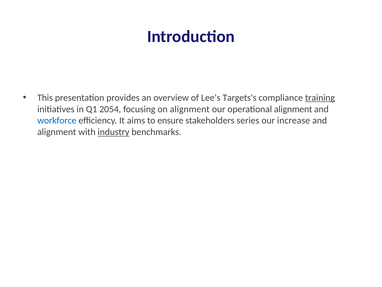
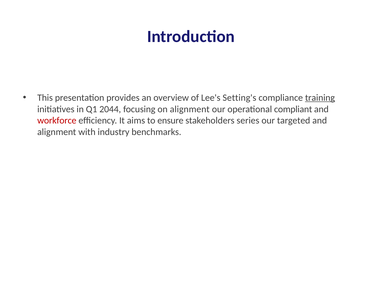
Targets's: Targets's -> Setting's
2054: 2054 -> 2044
operational alignment: alignment -> compliant
workforce colour: blue -> red
increase: increase -> targeted
industry underline: present -> none
